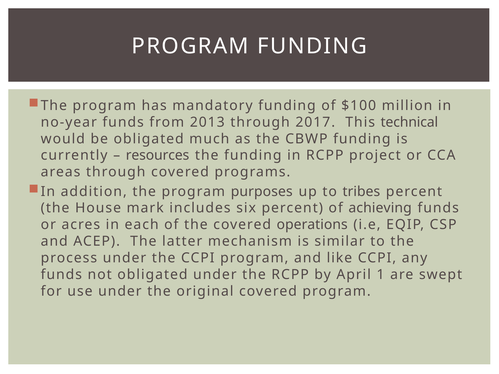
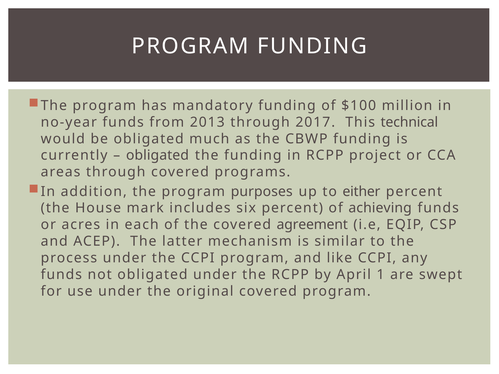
resources at (158, 156): resources -> obligated
tribes: tribes -> either
operations: operations -> agreement
